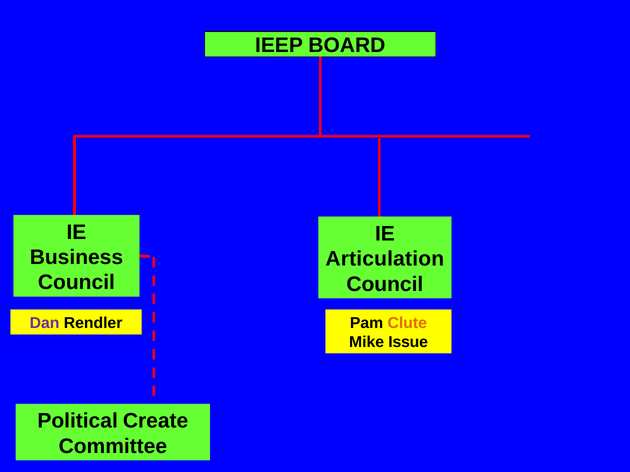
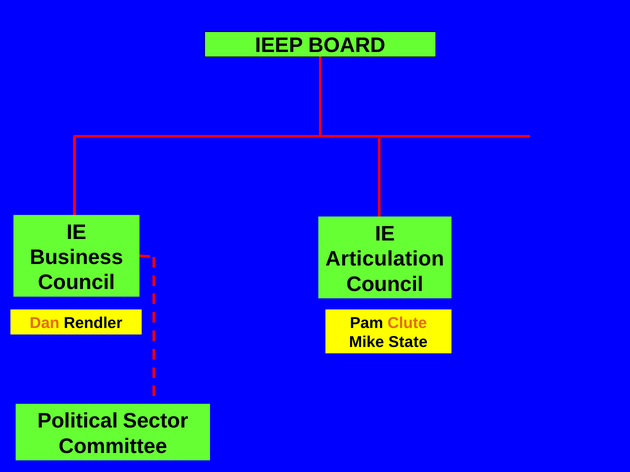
Dan colour: purple -> orange
Issue: Issue -> State
Create: Create -> Sector
